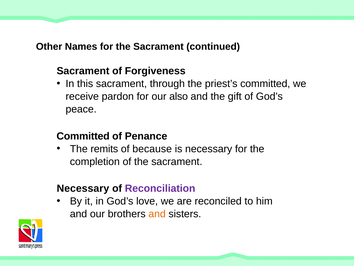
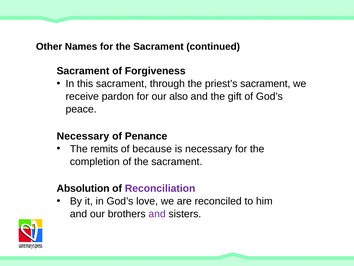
priest’s committed: committed -> sacrament
Committed at (83, 136): Committed -> Necessary
Necessary at (83, 188): Necessary -> Absolution
and at (157, 214) colour: orange -> purple
